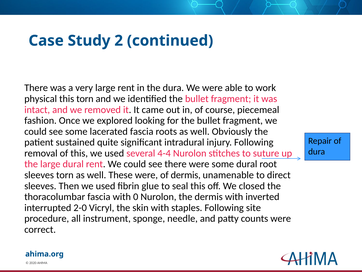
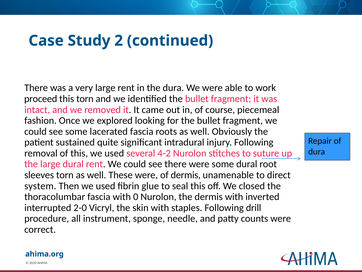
physical: physical -> proceed
4-4: 4-4 -> 4-2
sleeves at (40, 186): sleeves -> system
site: site -> drill
